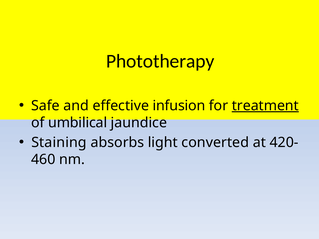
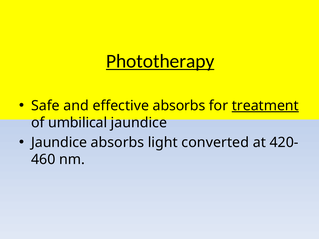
Phototherapy underline: none -> present
effective infusion: infusion -> absorbs
Staining at (59, 143): Staining -> Jaundice
